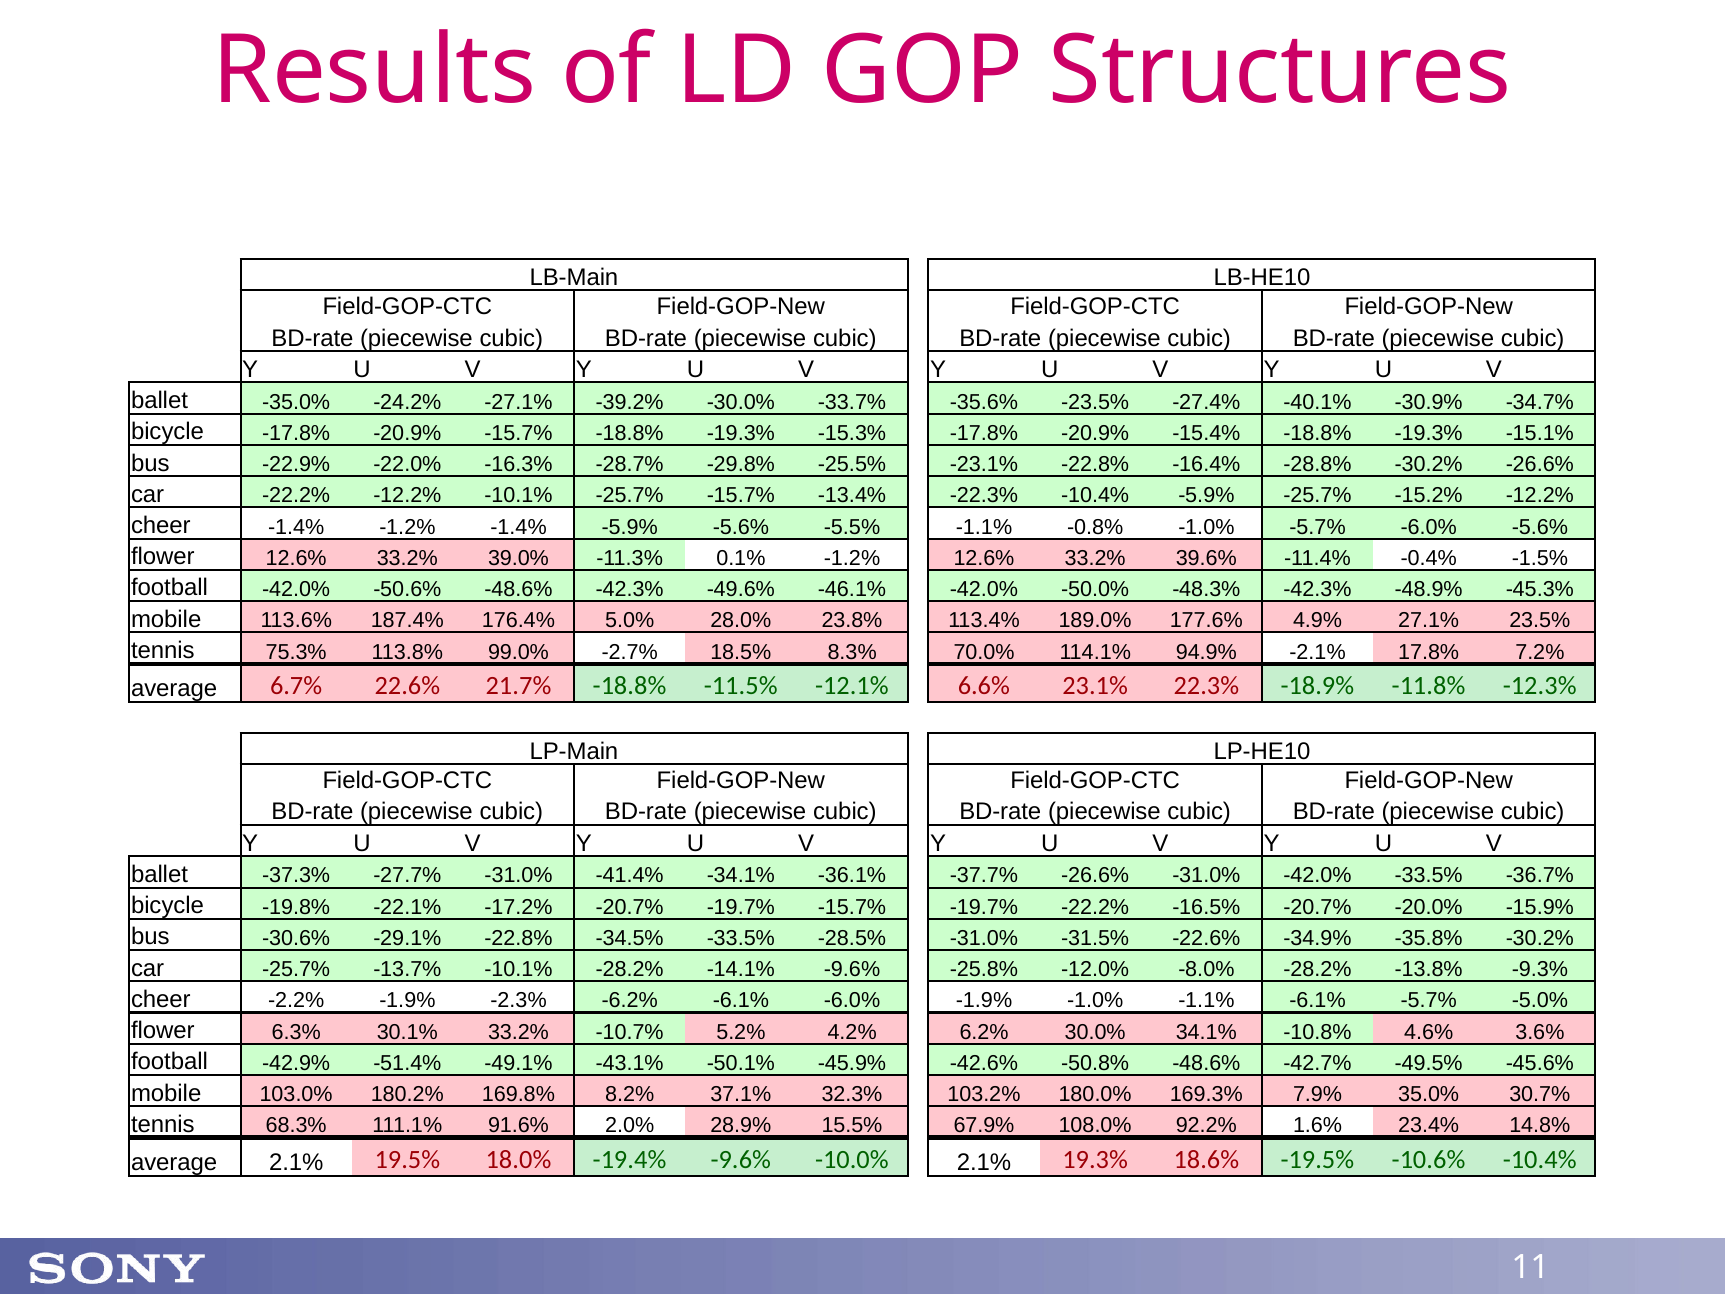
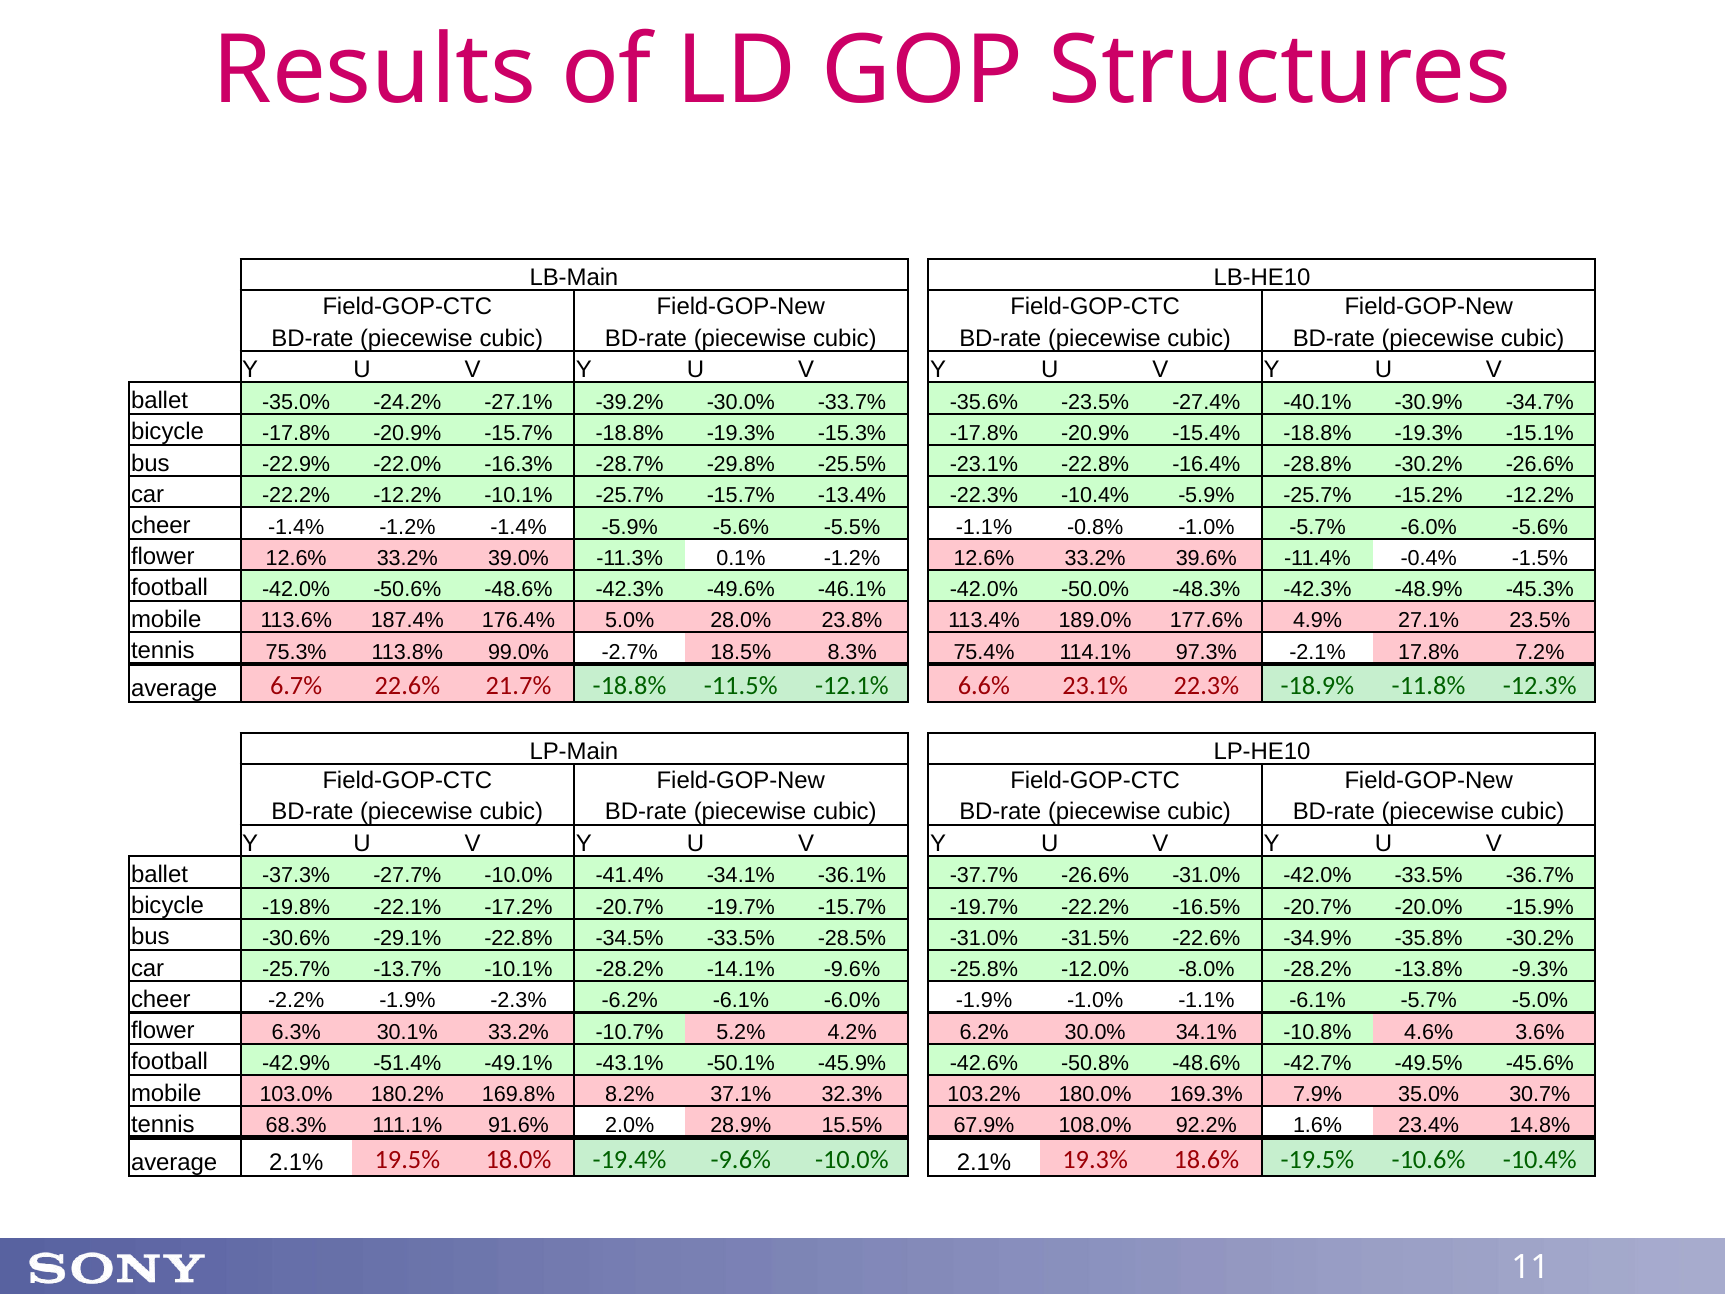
70.0%: 70.0% -> 75.4%
94.9%: 94.9% -> 97.3%
-27.7% -31.0%: -31.0% -> -10.0%
